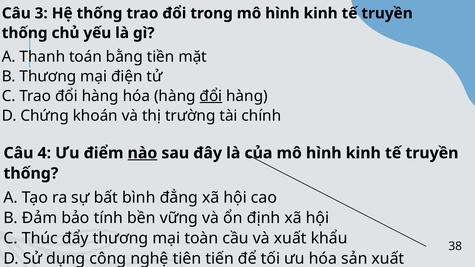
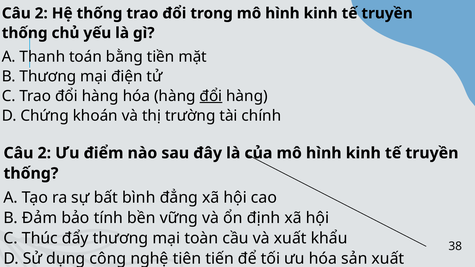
3 at (41, 13): 3 -> 2
4 at (44, 153): 4 -> 2
nào underline: present -> none
